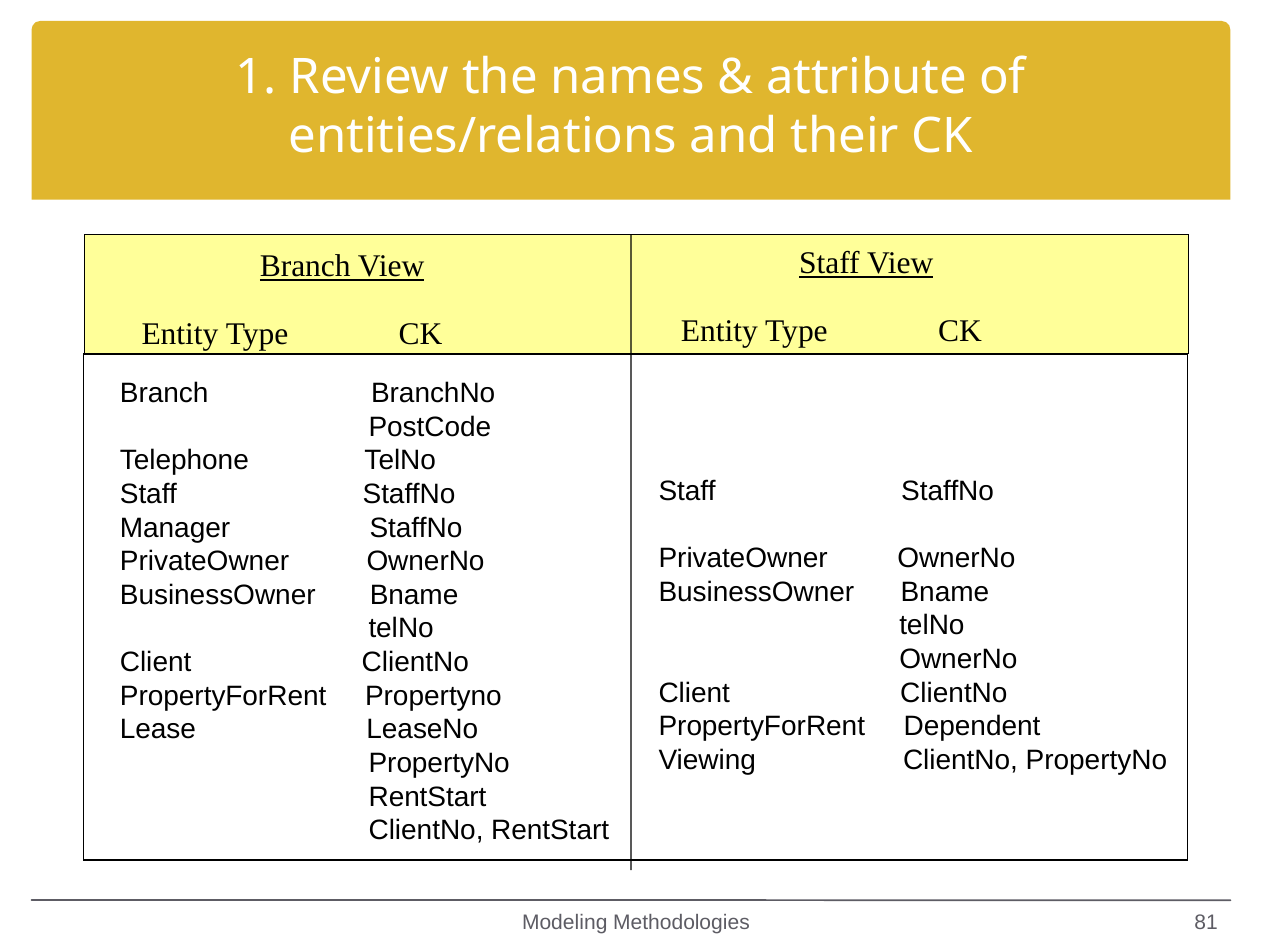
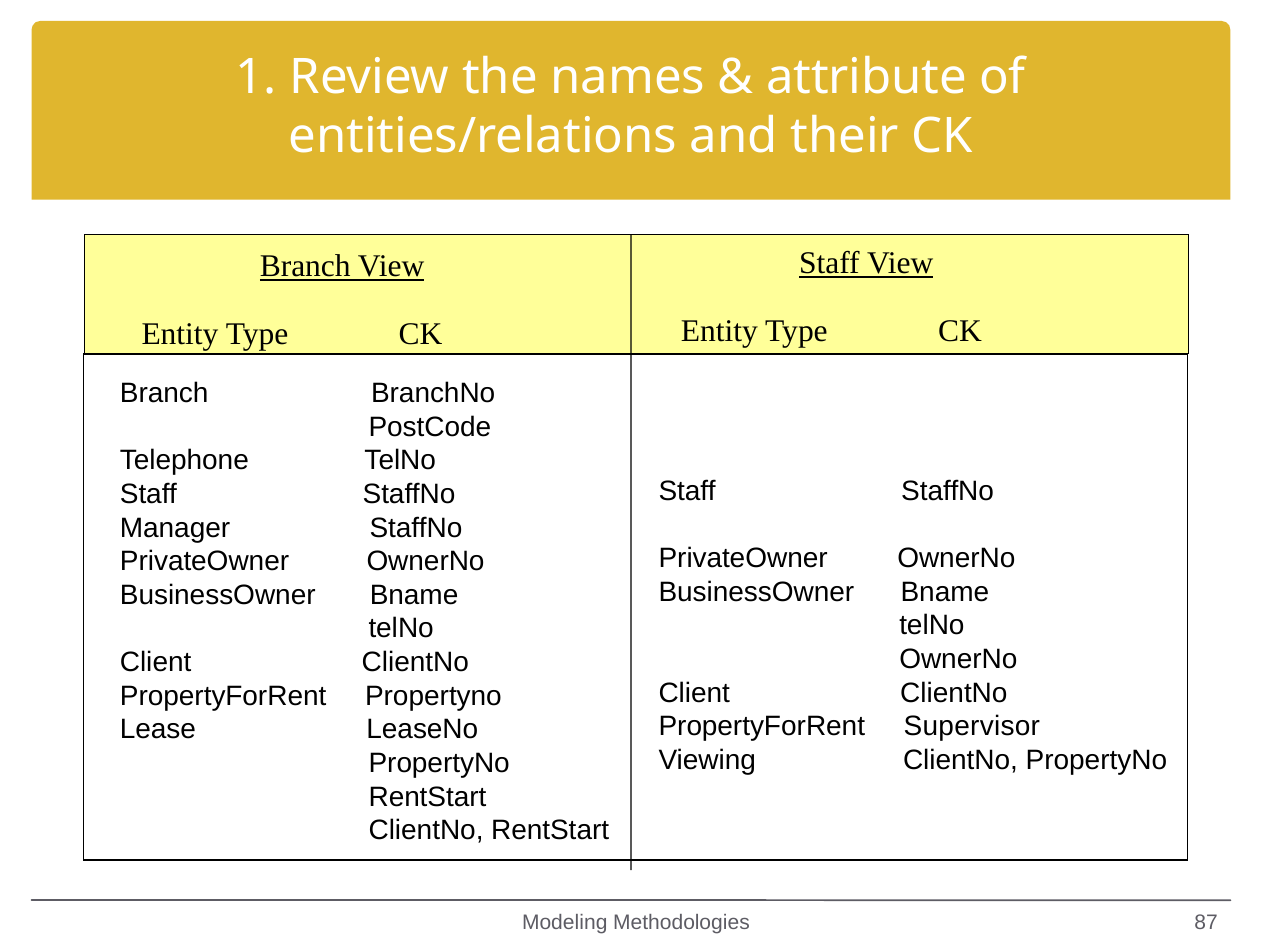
Dependent: Dependent -> Supervisor
81: 81 -> 87
